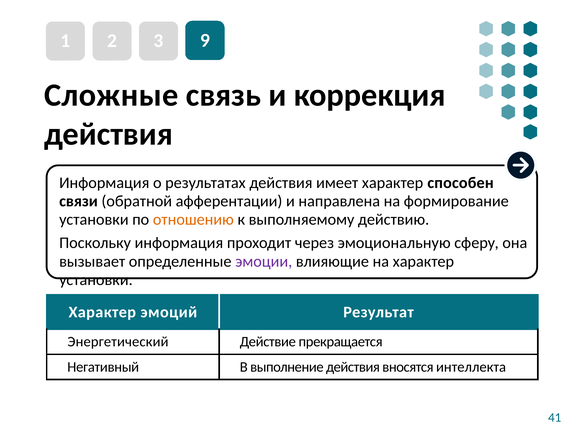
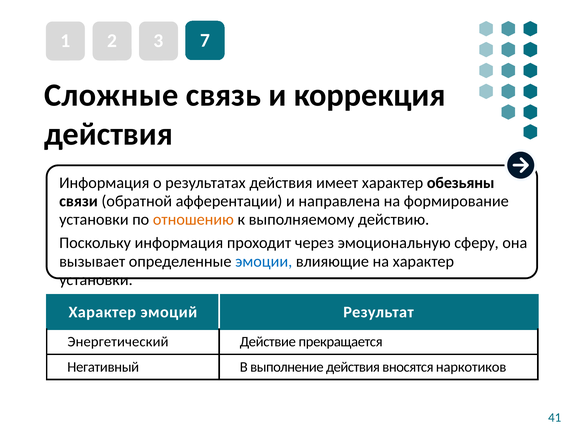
9: 9 -> 7
способен: способен -> обезьяны
эмоции colour: purple -> blue
интеллекта: интеллекта -> наркотиков
